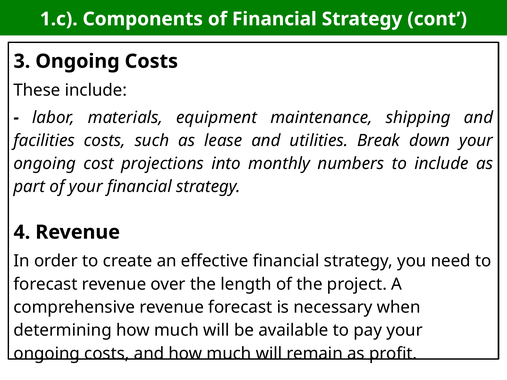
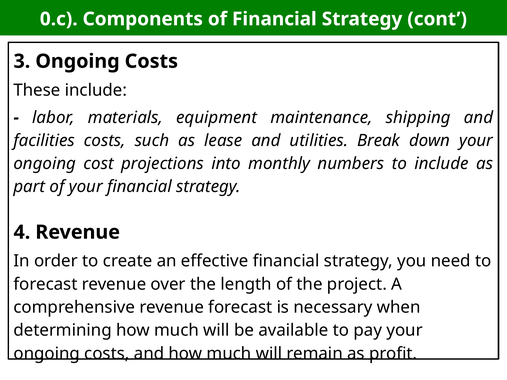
1.c: 1.c -> 0.c
